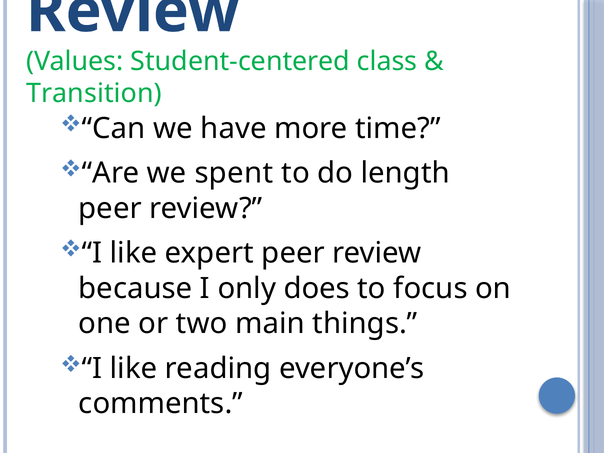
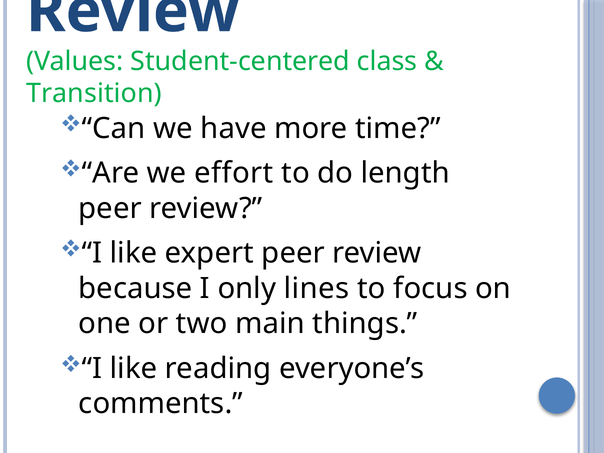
spent: spent -> effort
does: does -> lines
